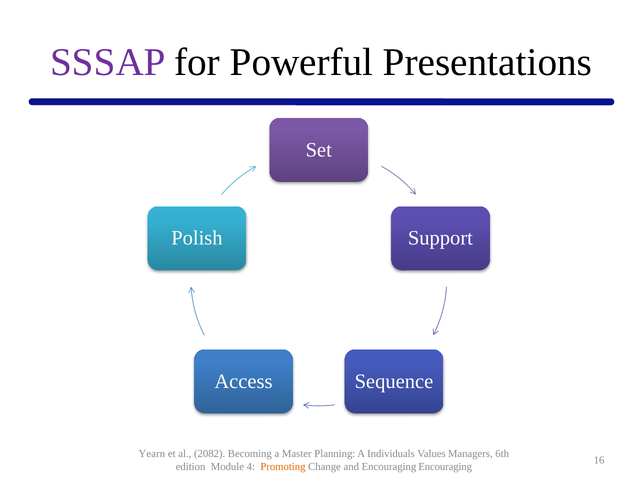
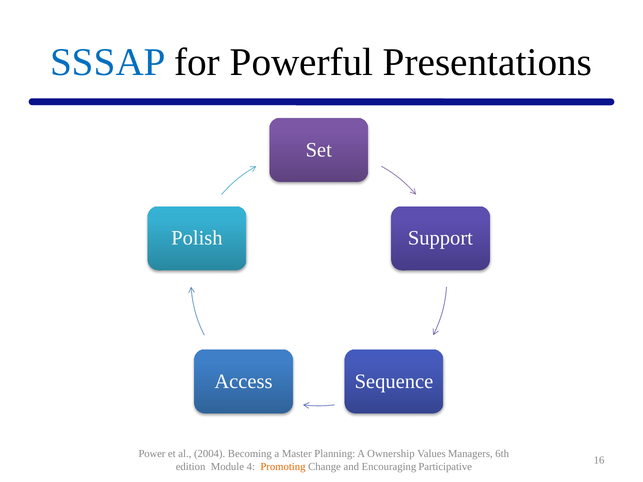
SSSAP colour: purple -> blue
Yearn: Yearn -> Power
2082: 2082 -> 2004
Individuals: Individuals -> Ownership
Encouraging Encouraging: Encouraging -> Participative
